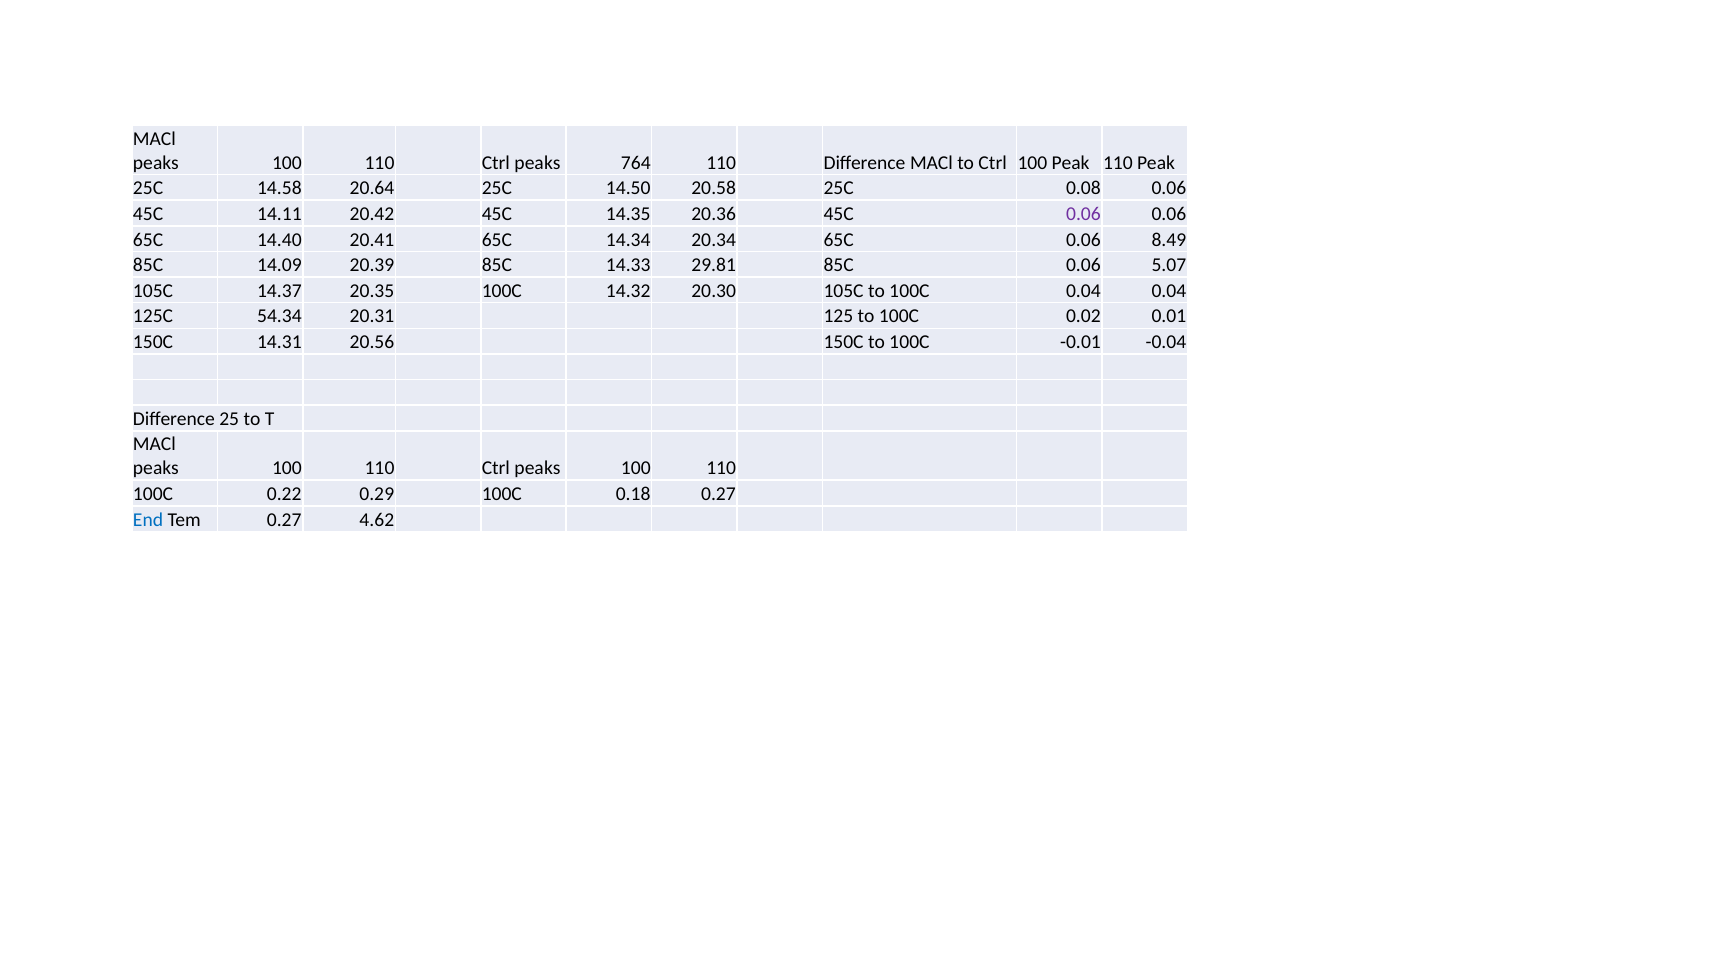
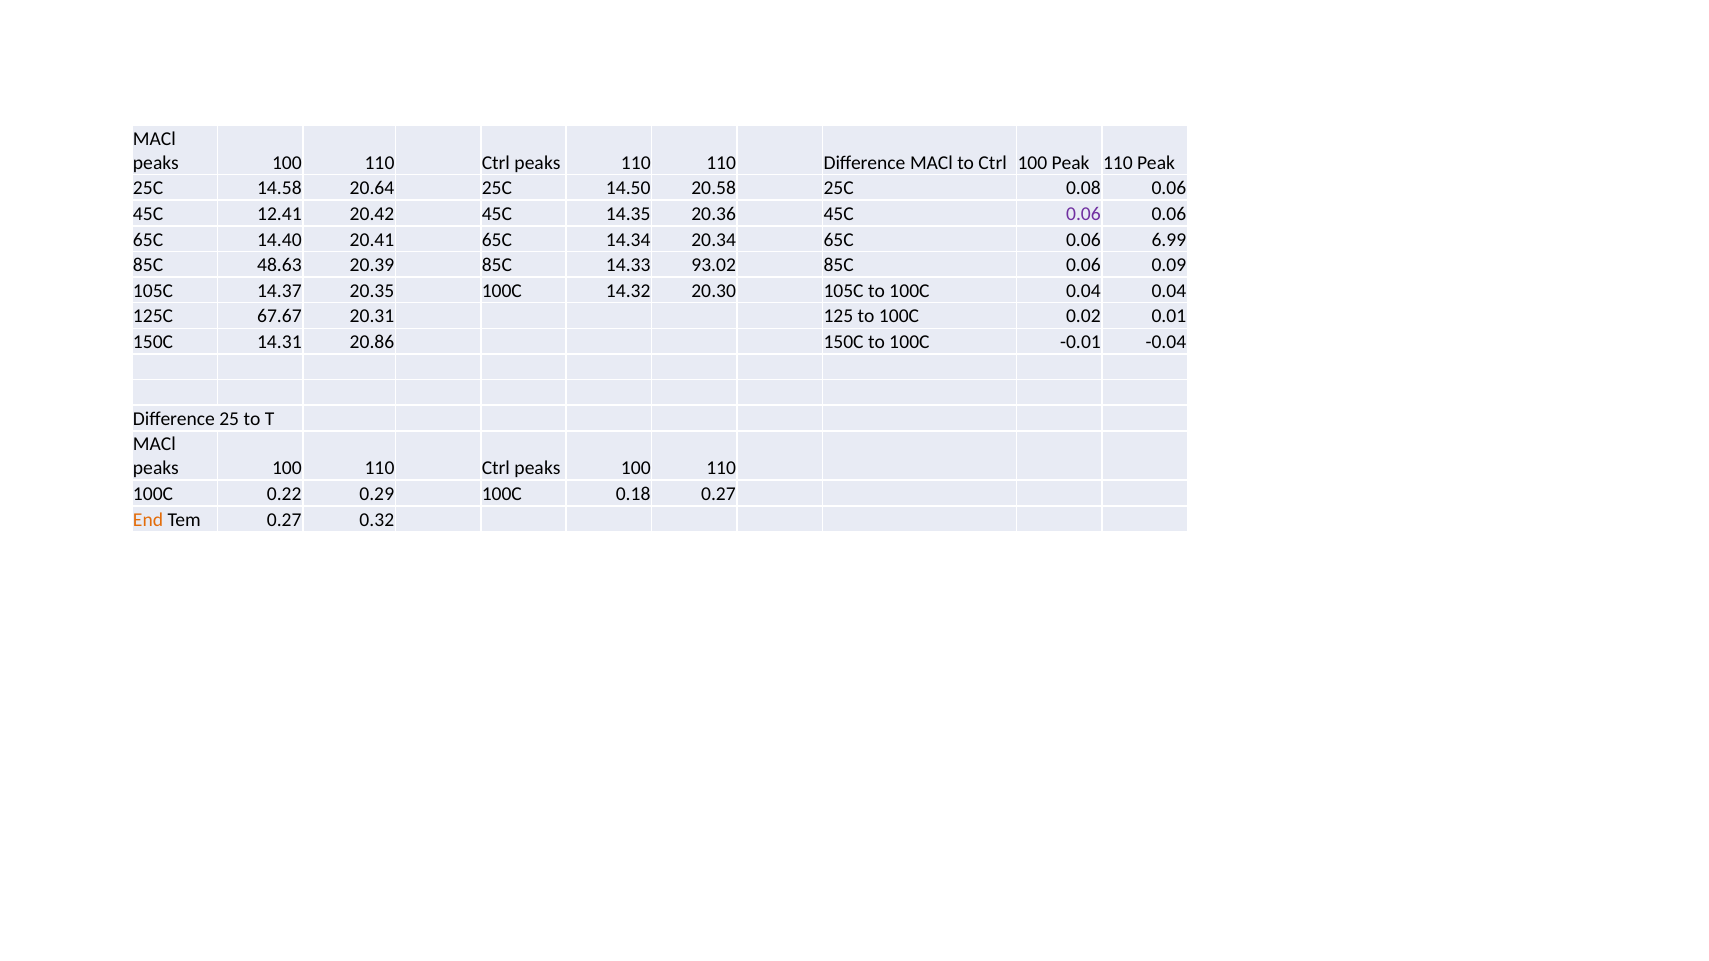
peaks 764: 764 -> 110
14.11: 14.11 -> 12.41
8.49: 8.49 -> 6.99
14.09: 14.09 -> 48.63
29.81: 29.81 -> 93.02
5.07: 5.07 -> 0.09
54.34: 54.34 -> 67.67
20.56: 20.56 -> 20.86
End colour: blue -> orange
4.62: 4.62 -> 0.32
